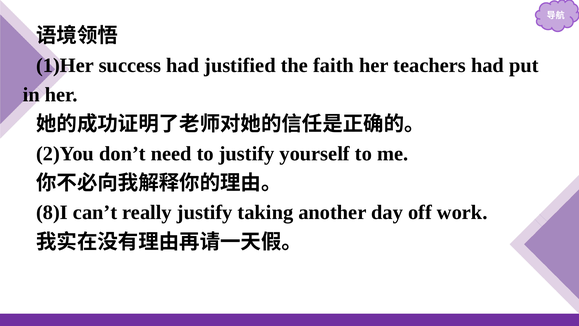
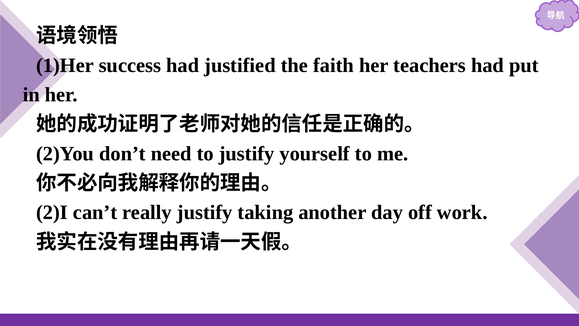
8)I: 8)I -> 2)I
